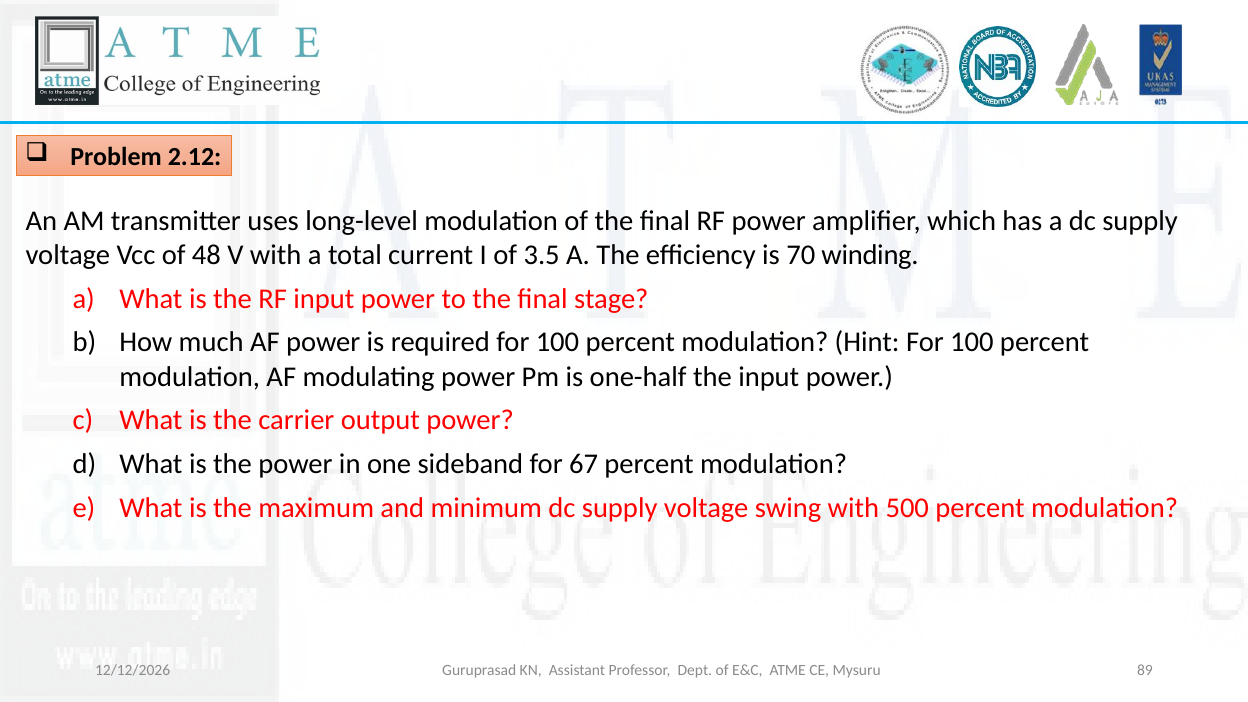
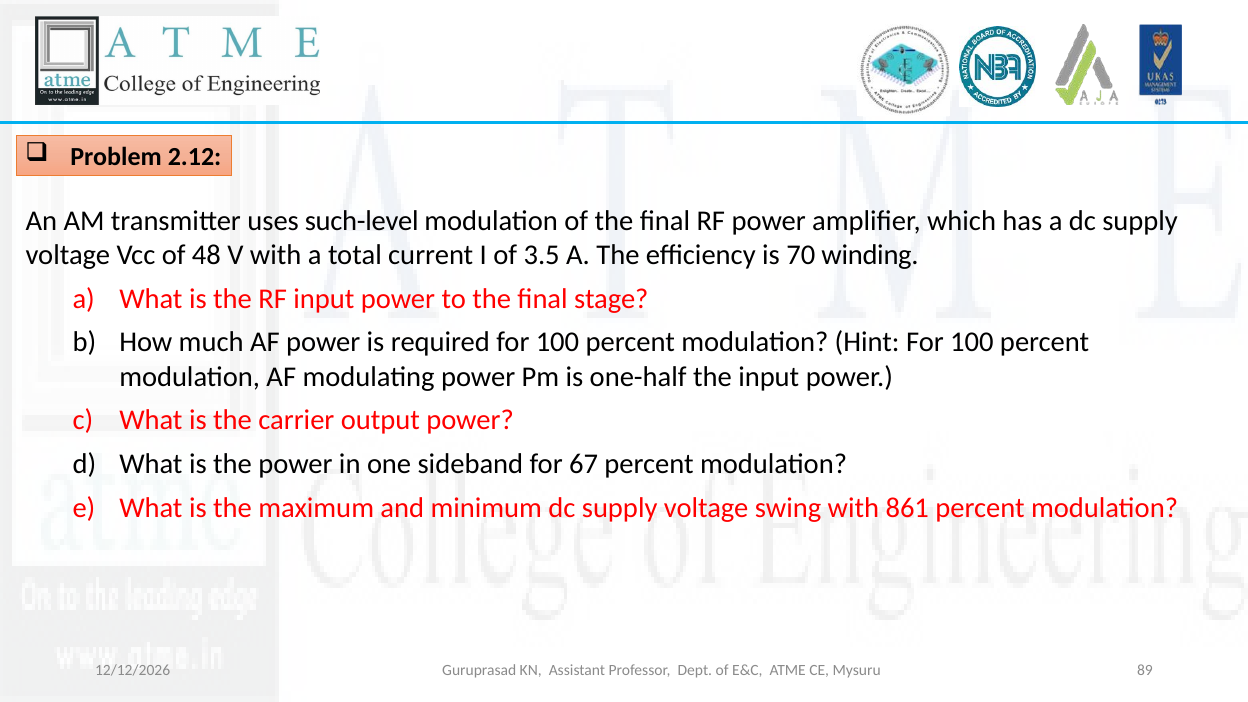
long-level: long-level -> such-level
500: 500 -> 861
